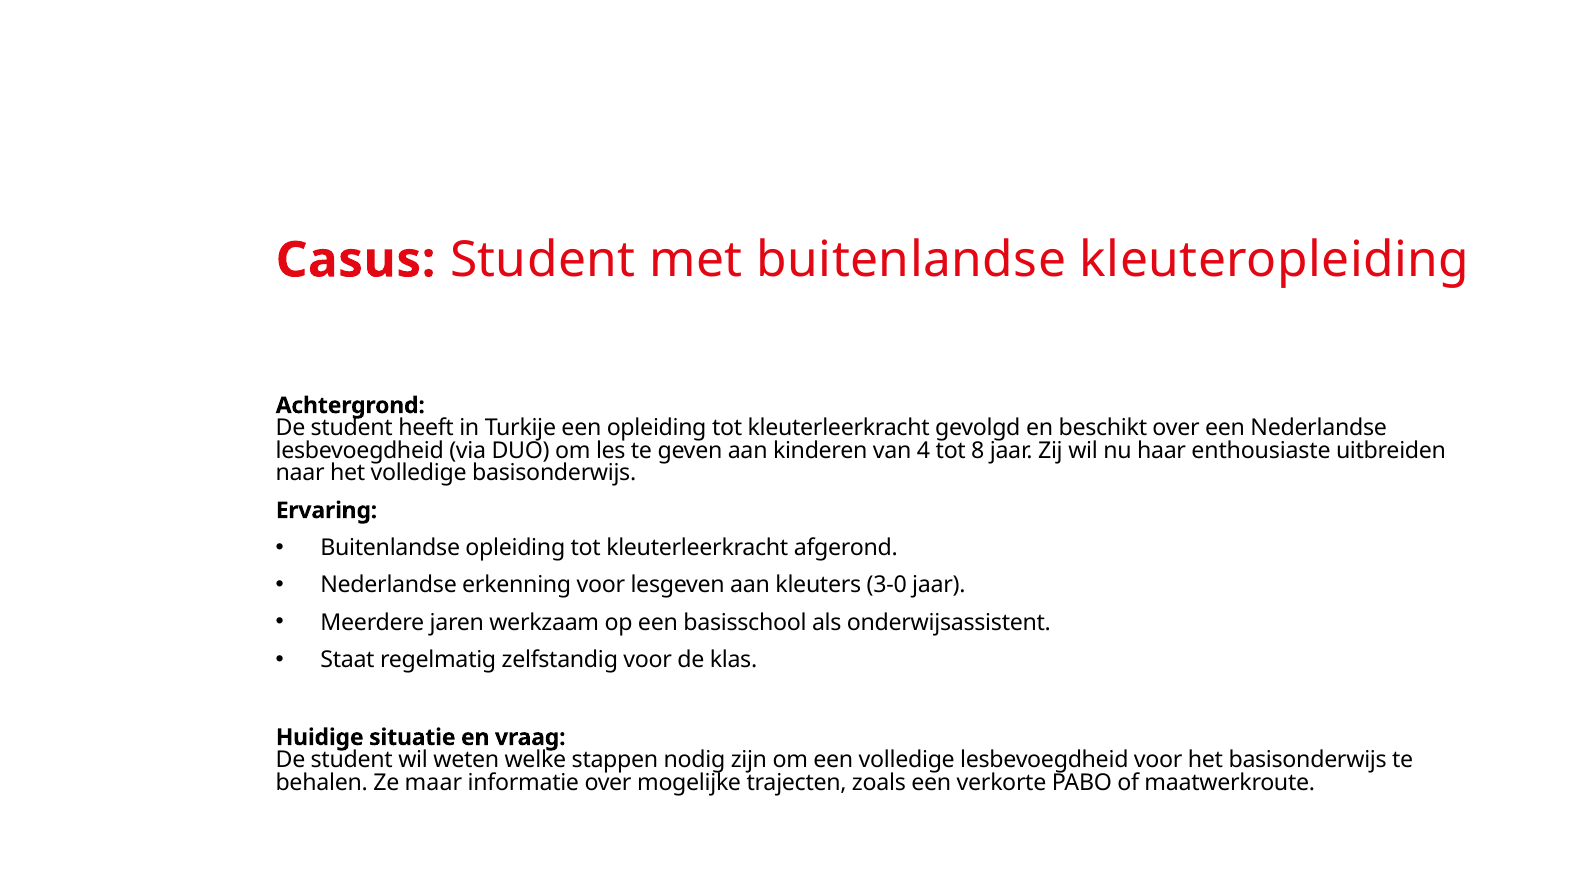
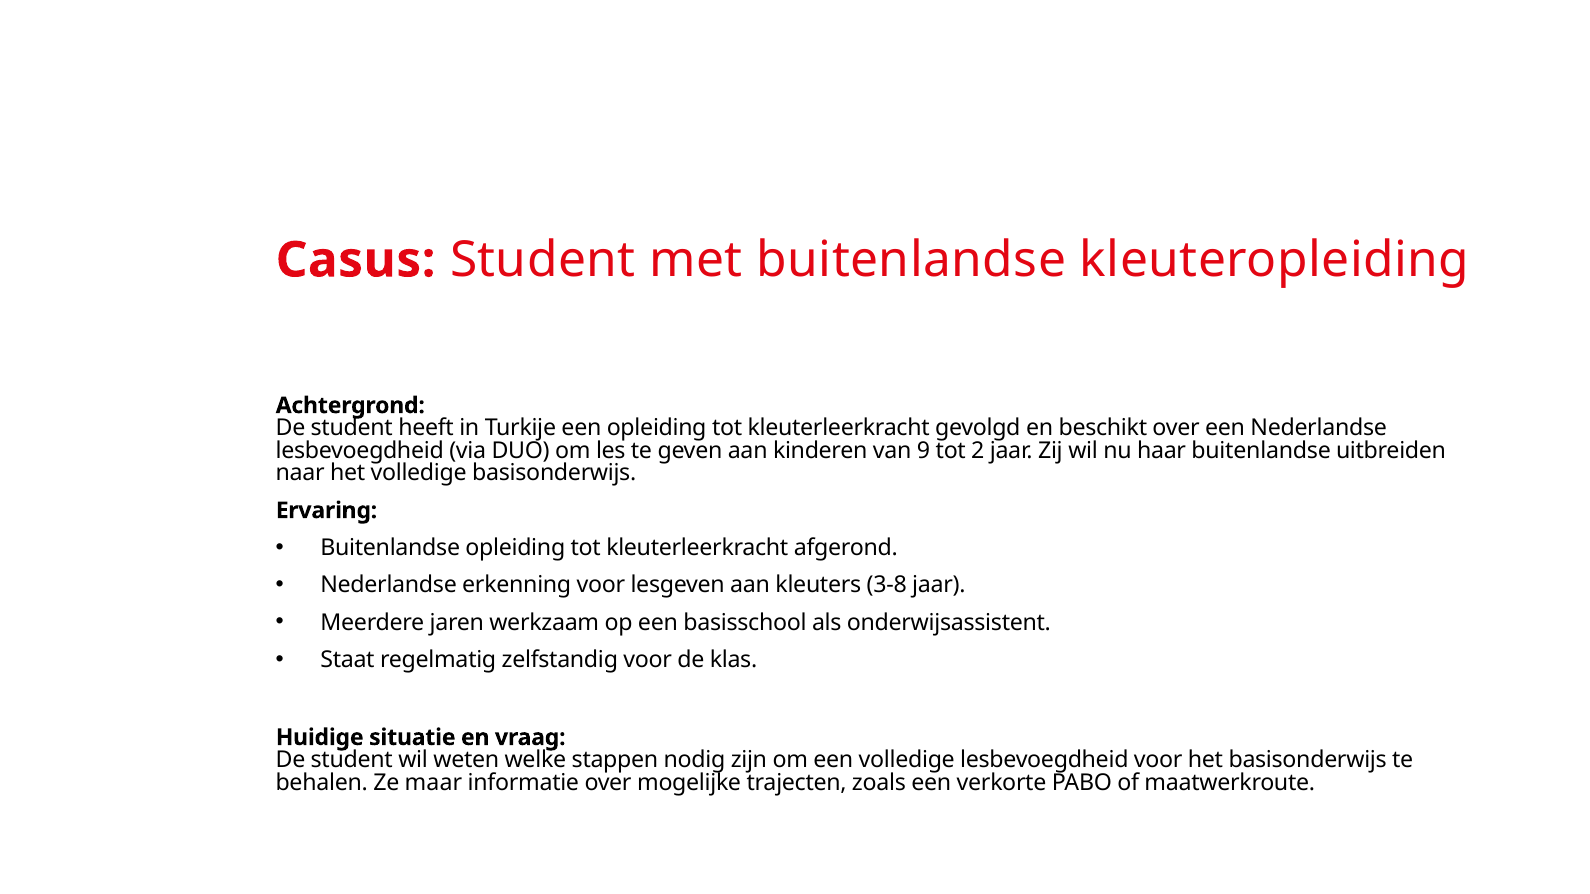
4: 4 -> 9
8: 8 -> 2
haar enthousiaste: enthousiaste -> buitenlandse
3-0: 3-0 -> 3-8
